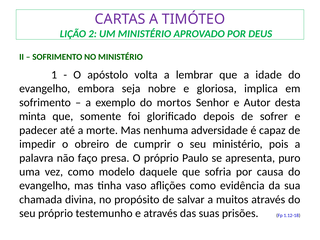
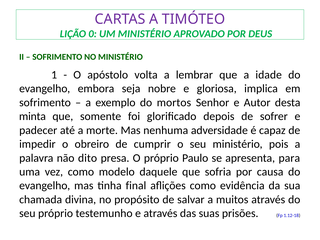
2: 2 -> 0
faço: faço -> dito
puro: puro -> para
vaso: vaso -> final
